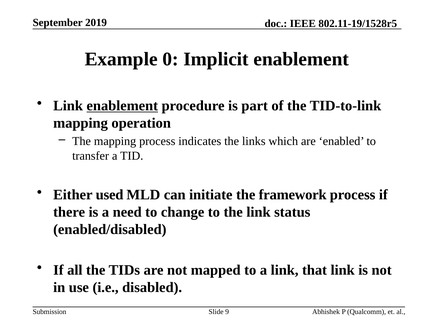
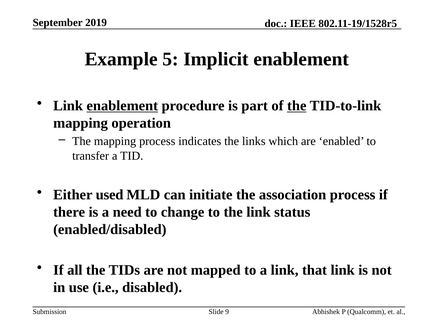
0: 0 -> 5
the at (297, 106) underline: none -> present
framework: framework -> association
